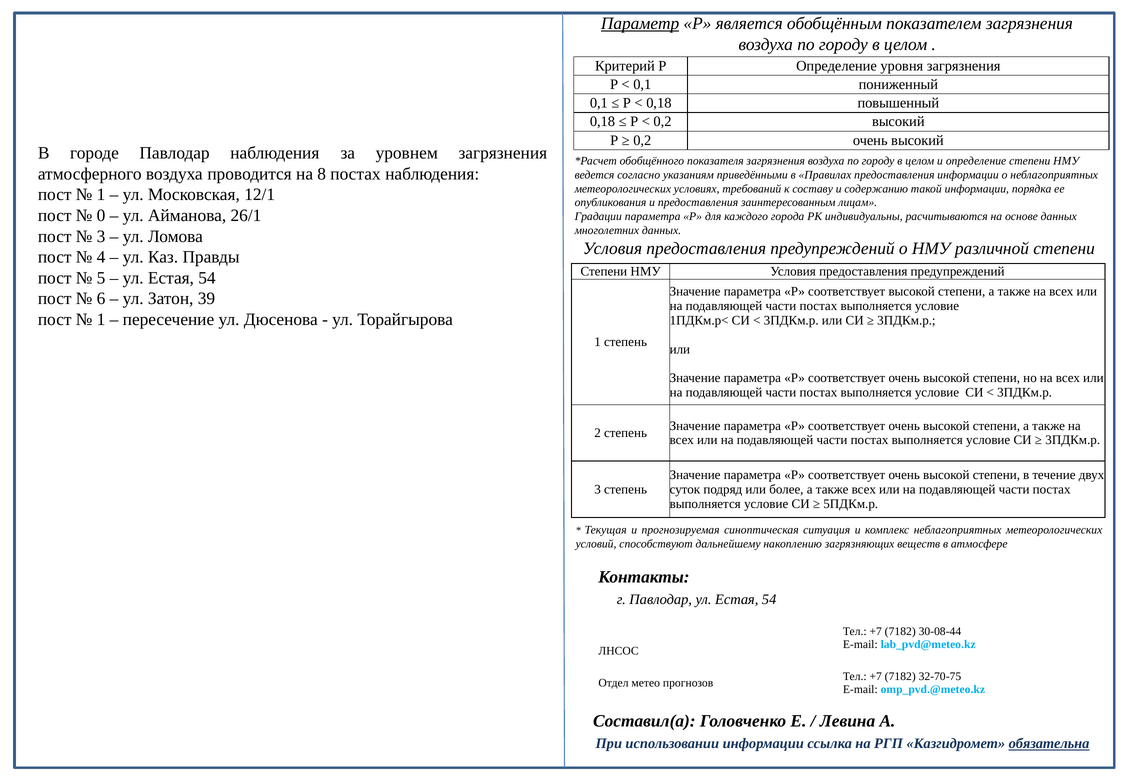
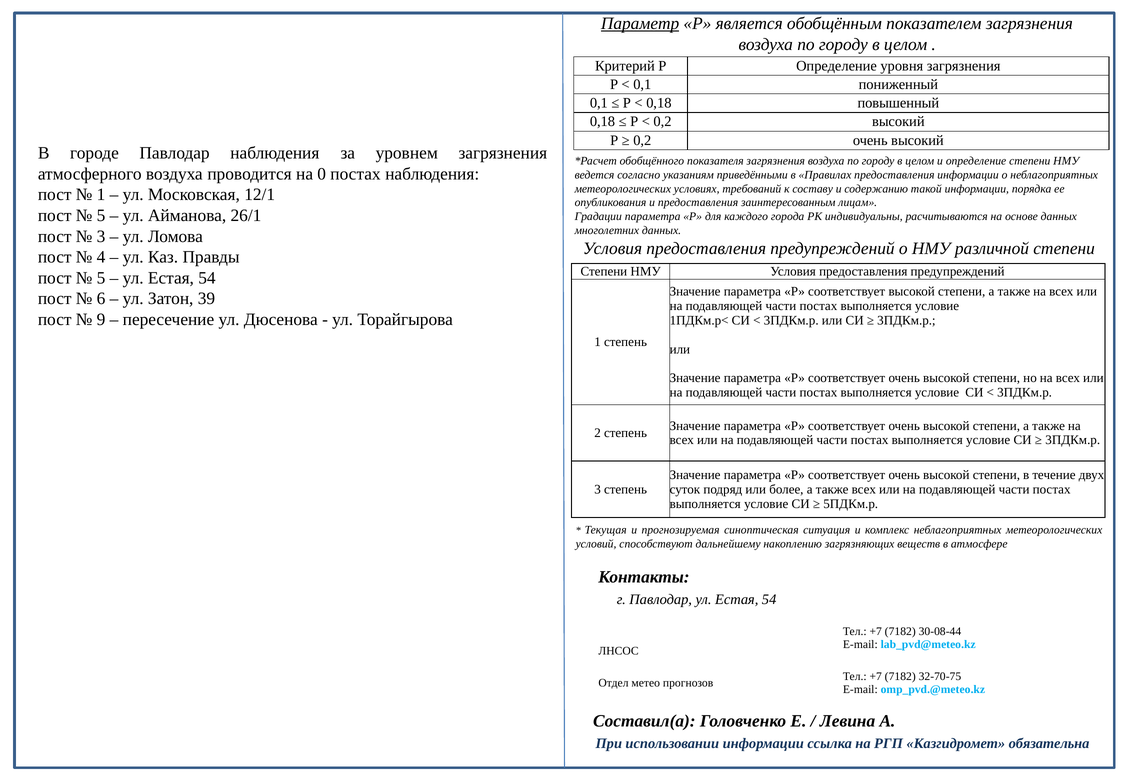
8: 8 -> 0
0 at (101, 216): 0 -> 5
1 at (101, 320): 1 -> 9
обязательна underline: present -> none
